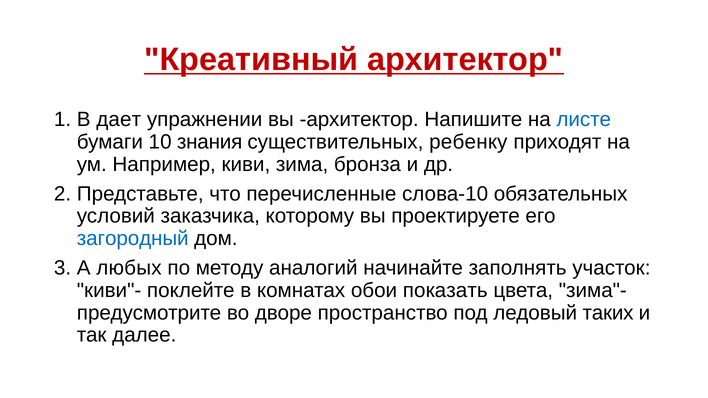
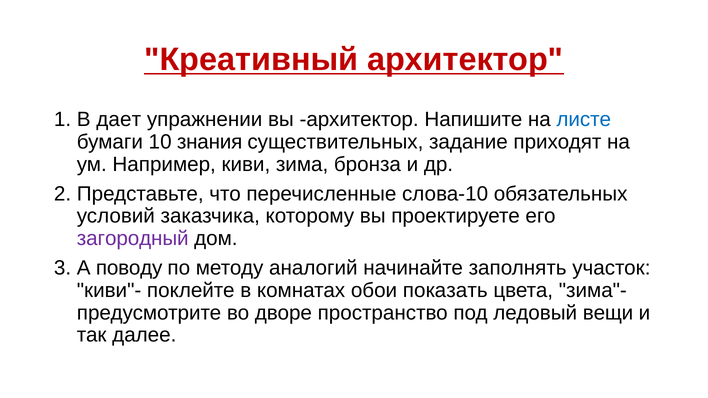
ребенку: ребенку -> задание
загородный colour: blue -> purple
любых: любых -> поводу
таких: таких -> вещи
